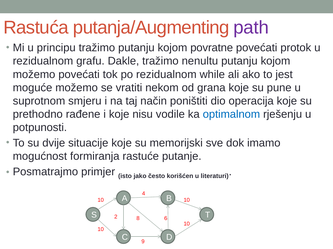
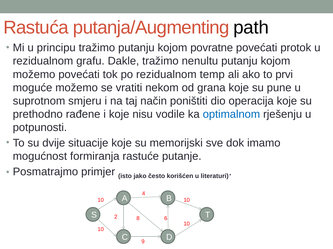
path colour: purple -> black
while: while -> temp
jest: jest -> prvi
